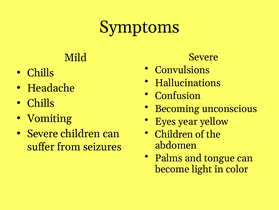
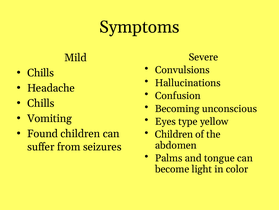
year: year -> type
Severe at (43, 133): Severe -> Found
